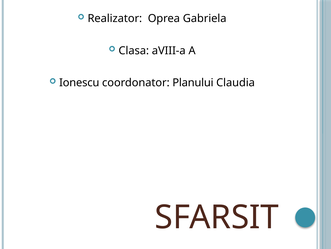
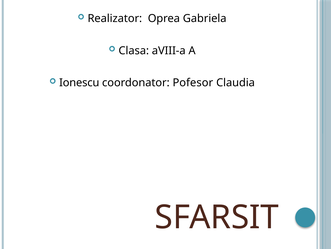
Planului: Planului -> Pofesor
